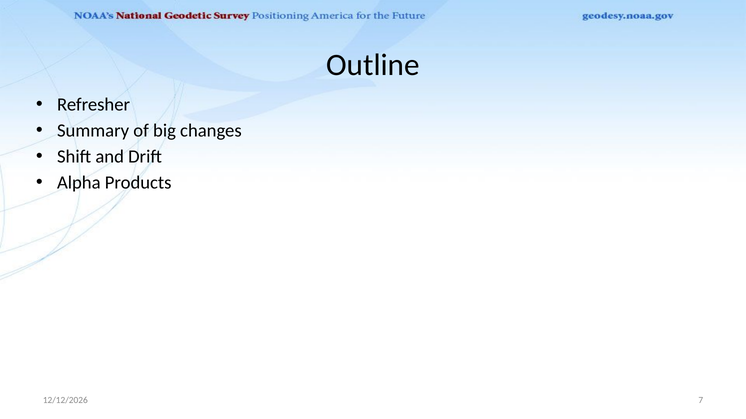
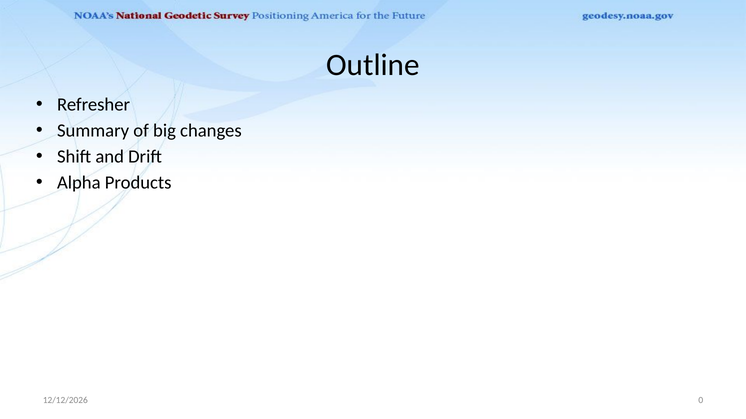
7: 7 -> 0
